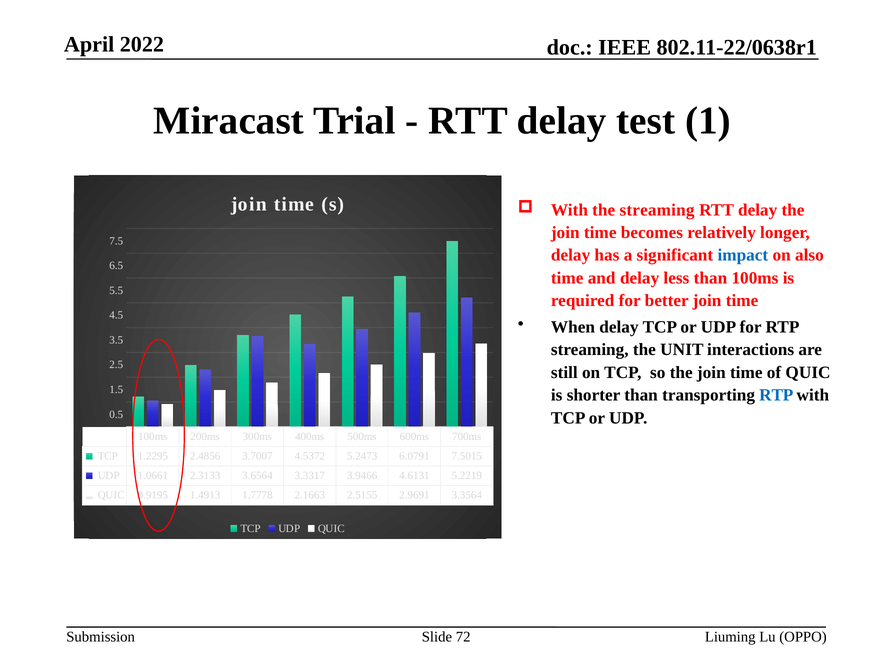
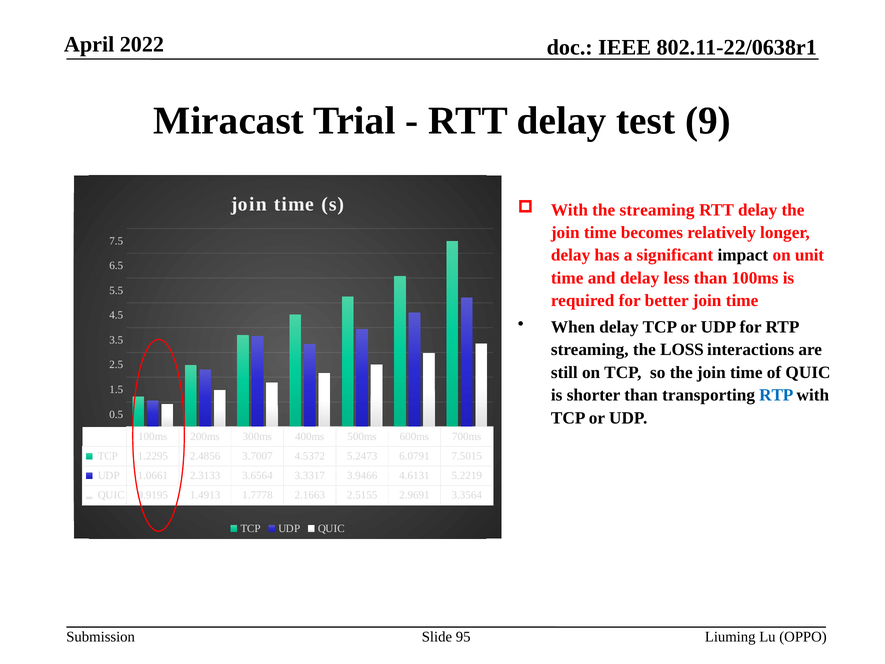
1: 1 -> 9
impact colour: blue -> black
also: also -> unit
UNIT: UNIT -> LOSS
72: 72 -> 95
